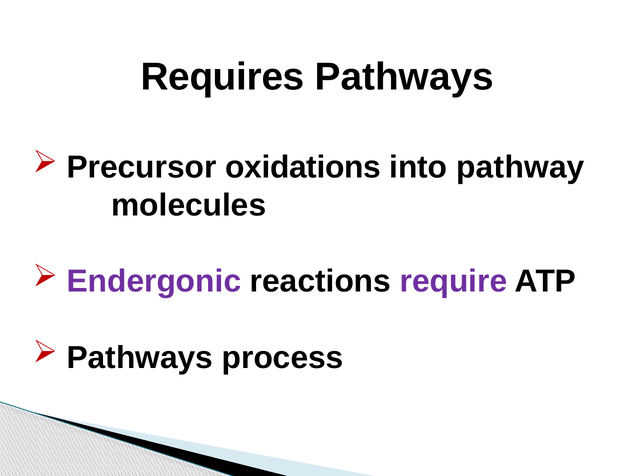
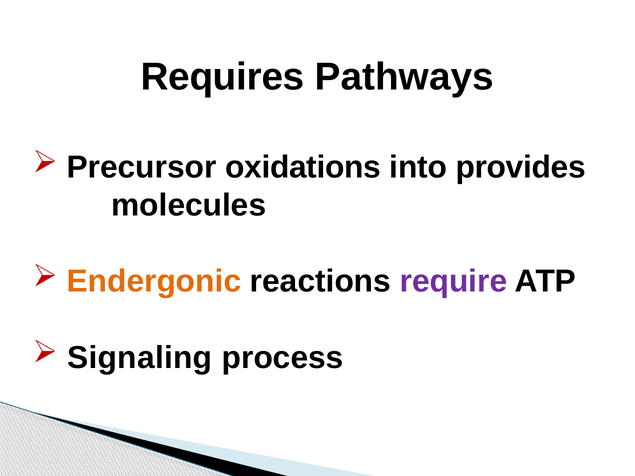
pathway: pathway -> provides
Endergonic colour: purple -> orange
Pathways at (140, 358): Pathways -> Signaling
